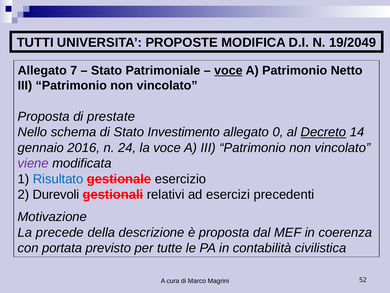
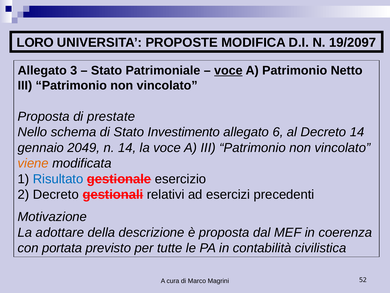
TUTTI: TUTTI -> LORO
19/2049: 19/2049 -> 19/2097
7: 7 -> 3
0: 0 -> 6
Decreto at (323, 132) underline: present -> none
2016: 2016 -> 2049
n 24: 24 -> 14
viene colour: purple -> orange
2 Durevoli: Durevoli -> Decreto
precede: precede -> adottare
